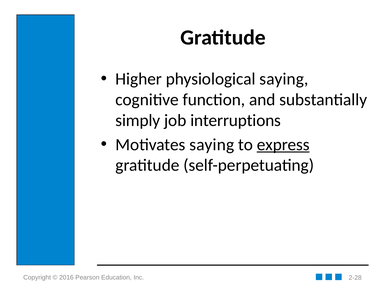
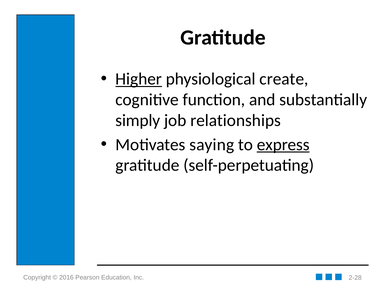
Higher underline: none -> present
physiological saying: saying -> create
interruptions: interruptions -> relationships
